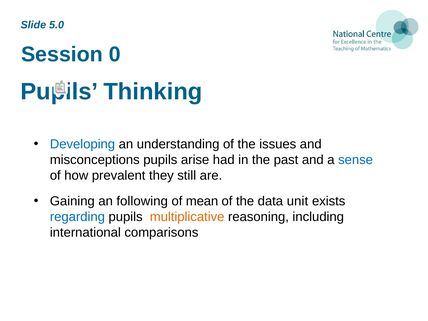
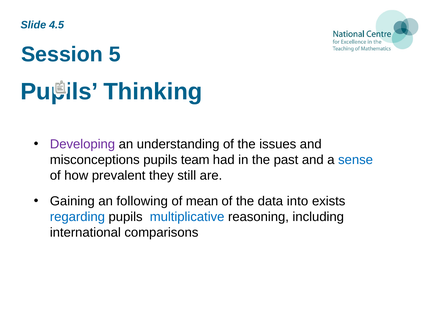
5.0: 5.0 -> 4.5
0: 0 -> 5
Developing colour: blue -> purple
arise: arise -> team
unit: unit -> into
multiplicative colour: orange -> blue
